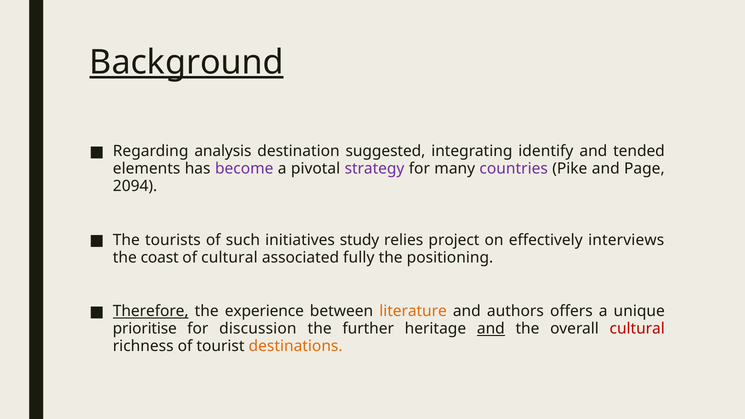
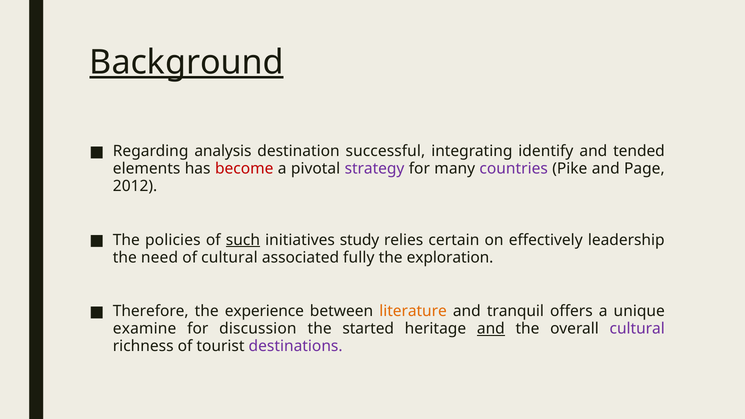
suggested: suggested -> successful
become colour: purple -> red
2094: 2094 -> 2012
tourists: tourists -> policies
such underline: none -> present
project: project -> certain
interviews: interviews -> leadership
coast: coast -> need
positioning: positioning -> exploration
Therefore underline: present -> none
authors: authors -> tranquil
prioritise: prioritise -> examine
further: further -> started
cultural at (637, 329) colour: red -> purple
destinations colour: orange -> purple
